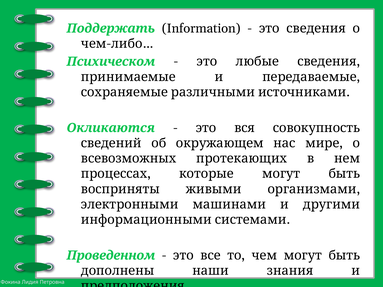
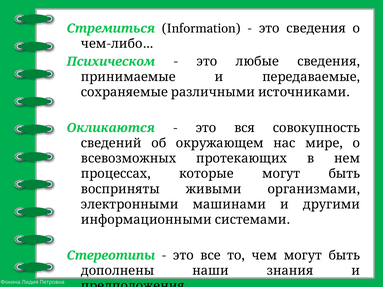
Поддержать: Поддержать -> Стремиться
Проведенном: Проведенном -> Стереотипы
